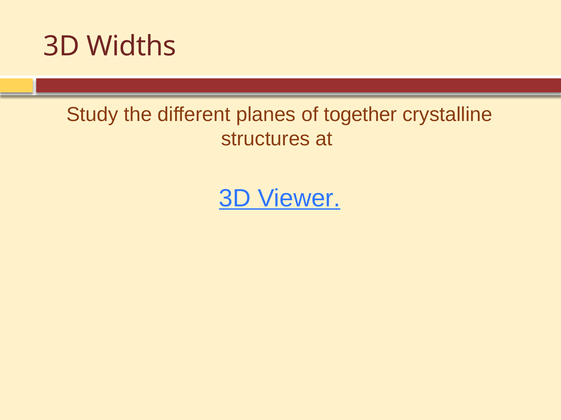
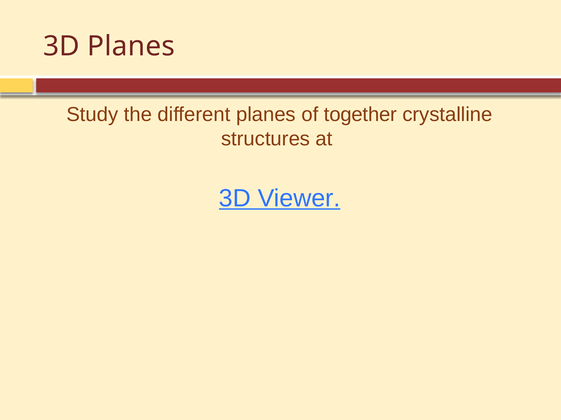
3D Widths: Widths -> Planes
